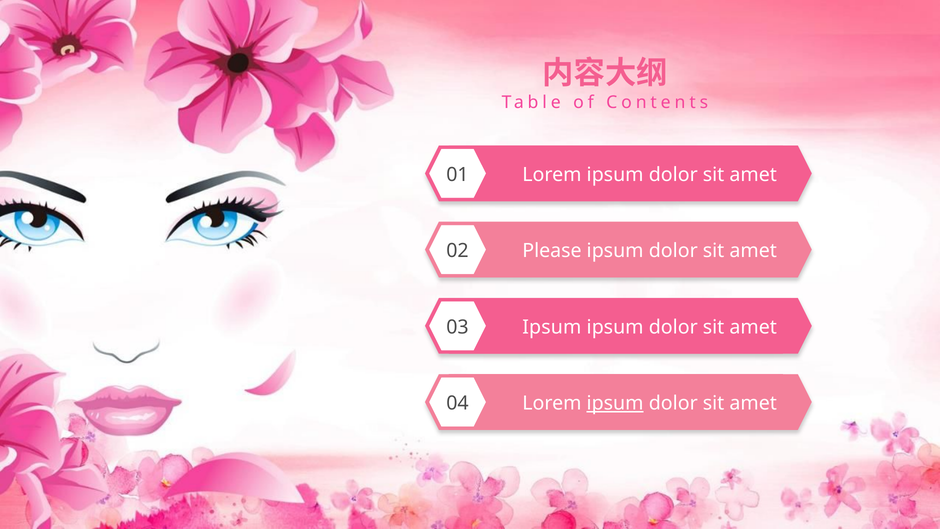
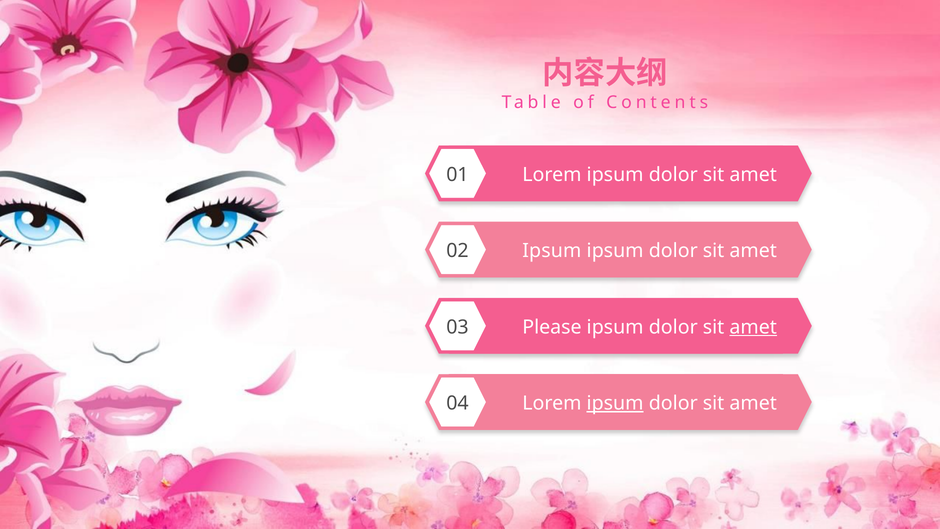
Please at (552, 251): Please -> Ipsum
Ipsum at (552, 327): Ipsum -> Please
amet at (753, 327) underline: none -> present
